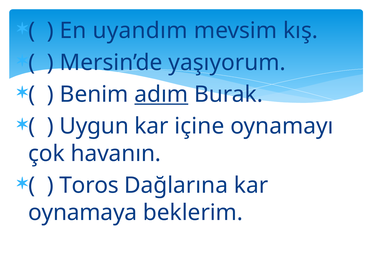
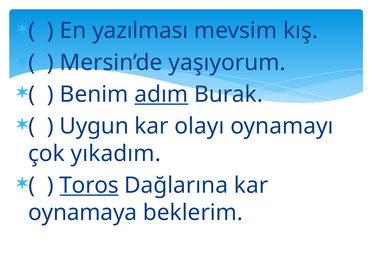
uyandım: uyandım -> yazılması
içine: içine -> olayı
havanın: havanın -> yıkadım
Toros underline: none -> present
